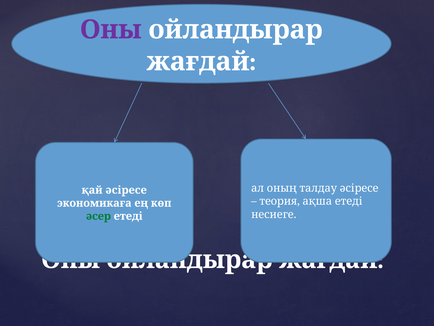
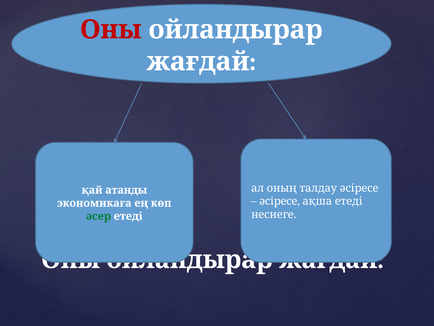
Оны at (111, 30) colour: purple -> red
қай әсіресе: әсіресе -> атанды
теория at (280, 201): теория -> әсіресе
